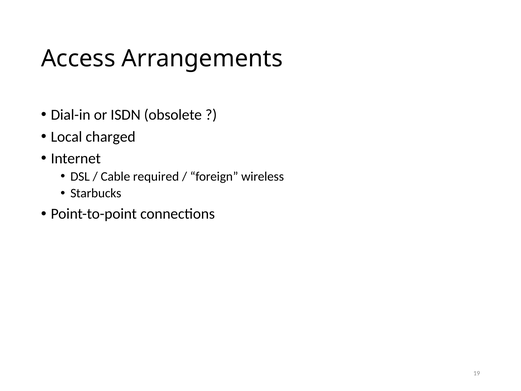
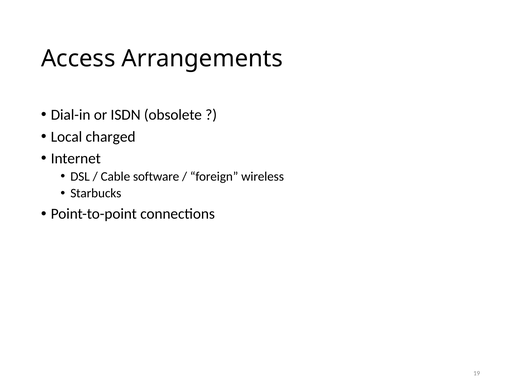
required: required -> software
